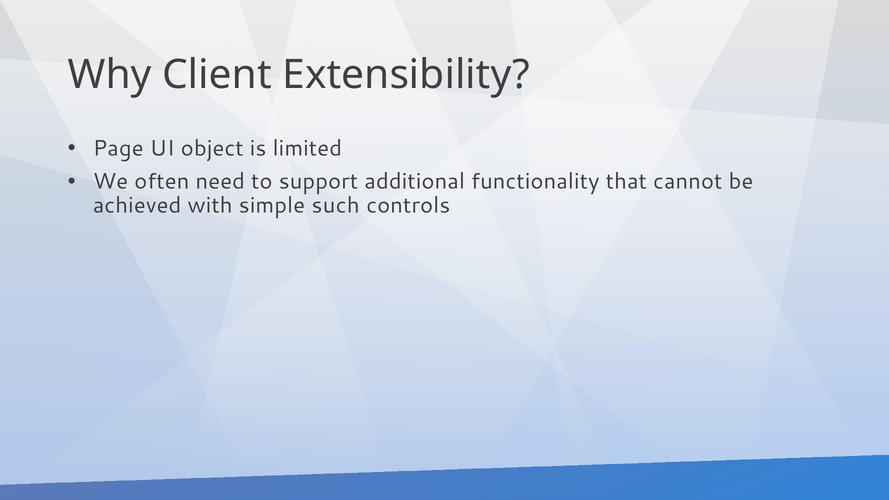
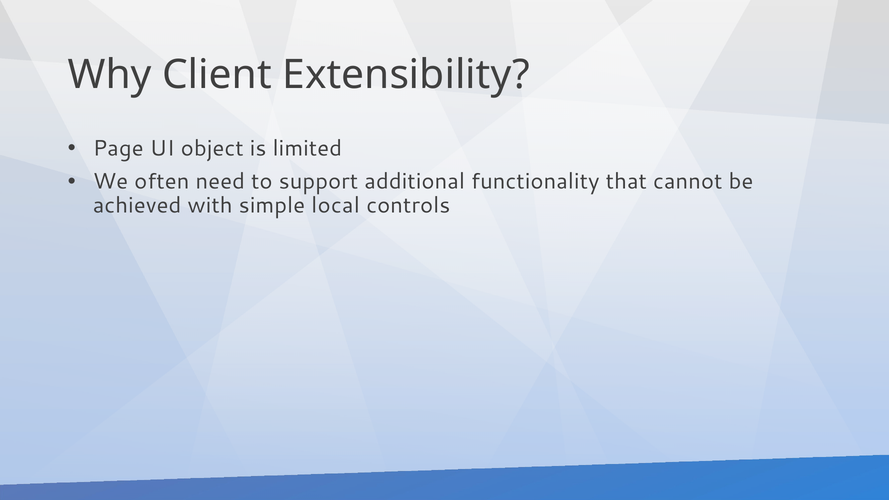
such: such -> local
